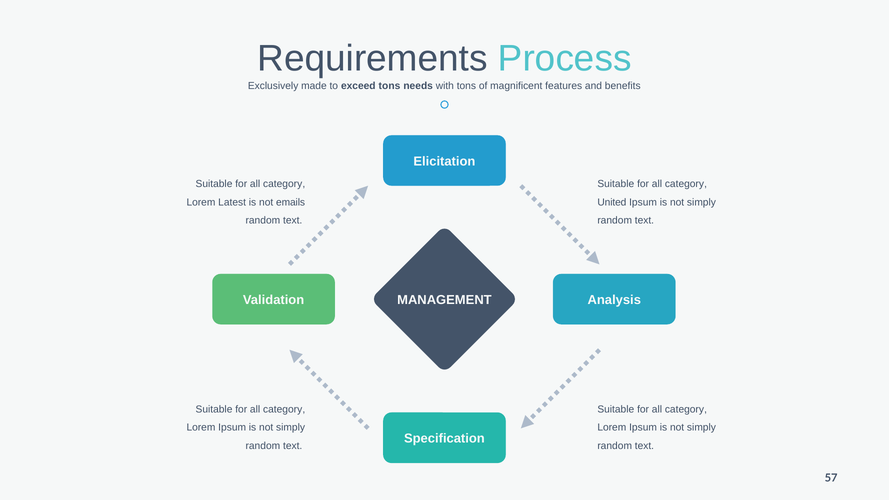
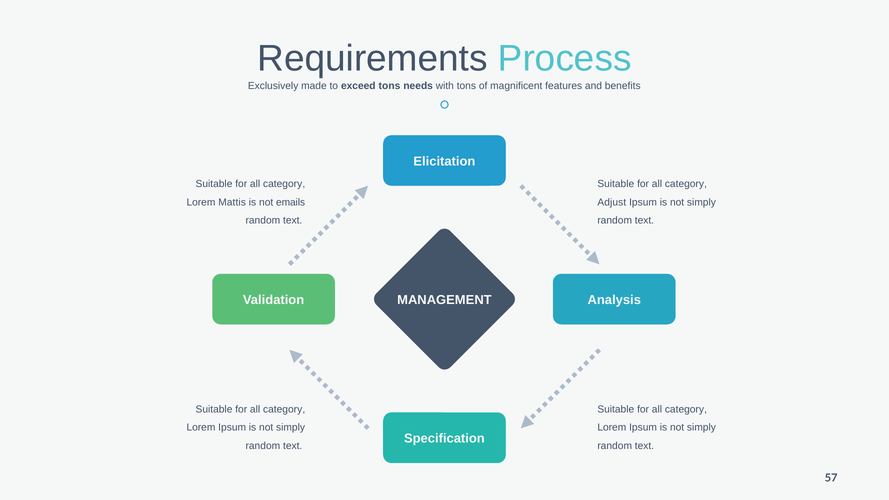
Latest: Latest -> Mattis
United: United -> Adjust
